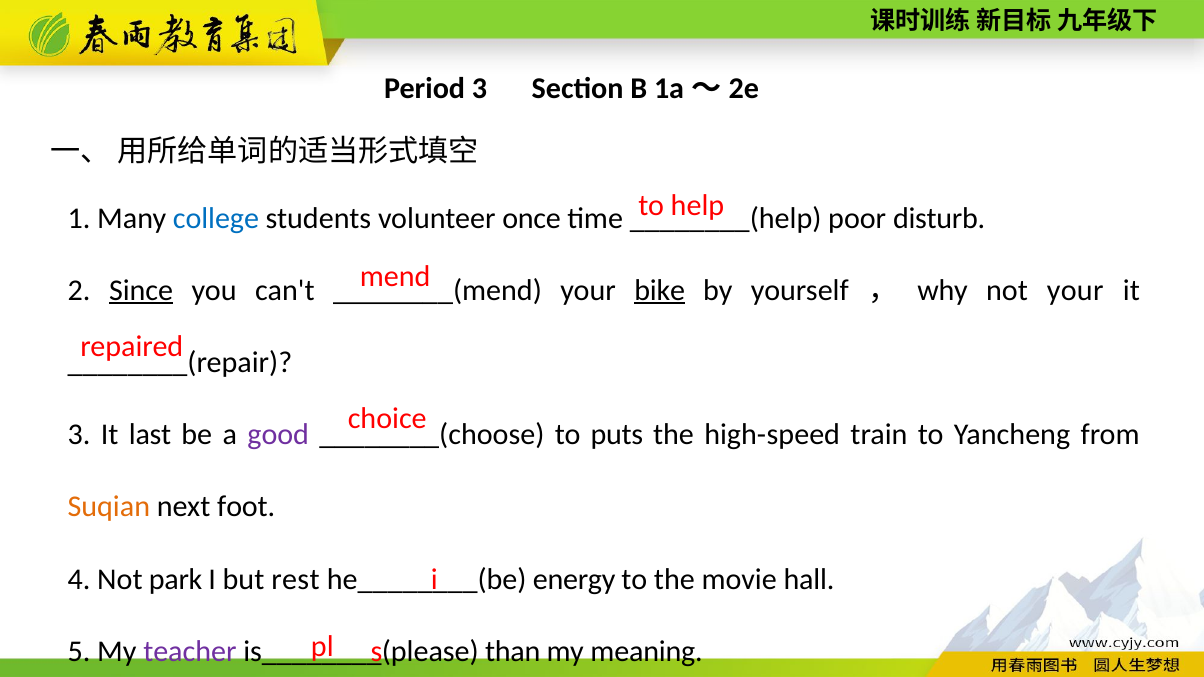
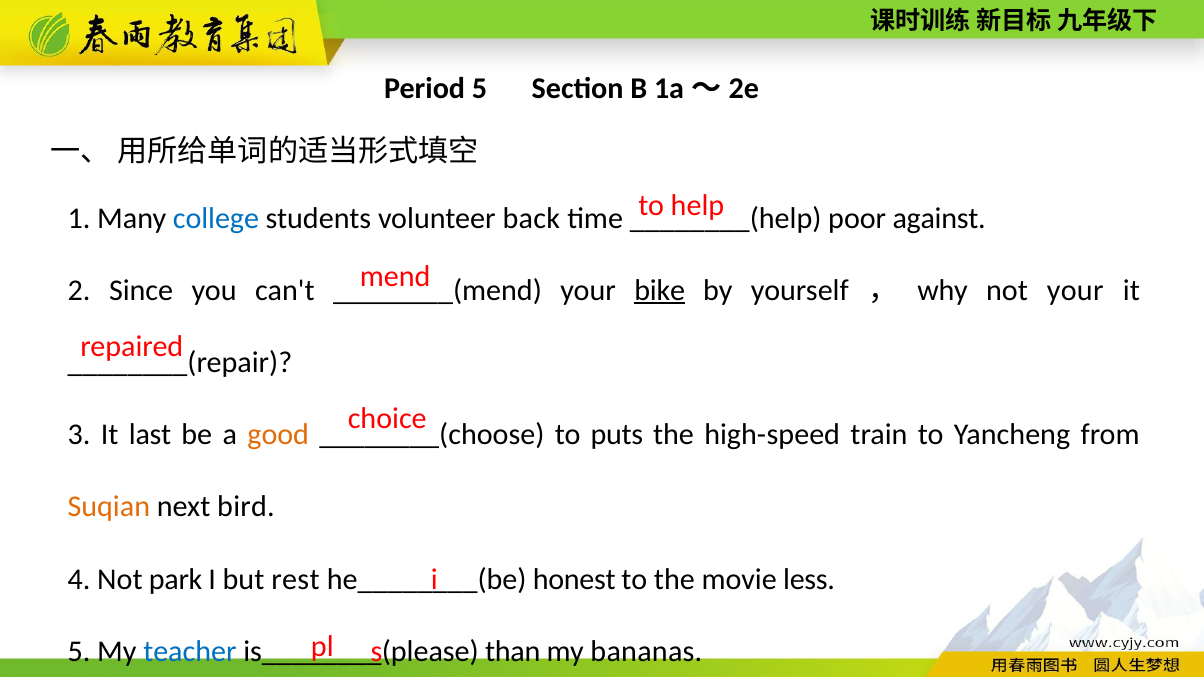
Period 3: 3 -> 5
once: once -> back
disturb: disturb -> against
Since underline: present -> none
good colour: purple -> orange
foot: foot -> bird
energy: energy -> honest
hall: hall -> less
teacher colour: purple -> blue
meaning: meaning -> bananas
